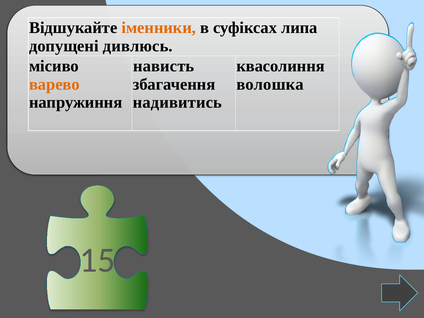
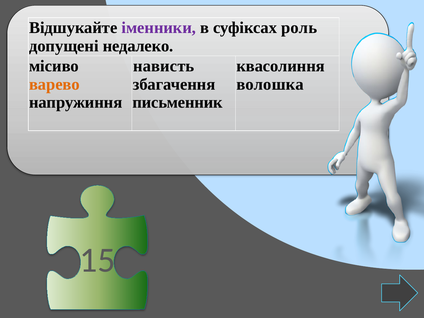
іменники colour: orange -> purple
липа: липа -> роль
дивлюсь: дивлюсь -> недалеко
надивитись: надивитись -> письменник
